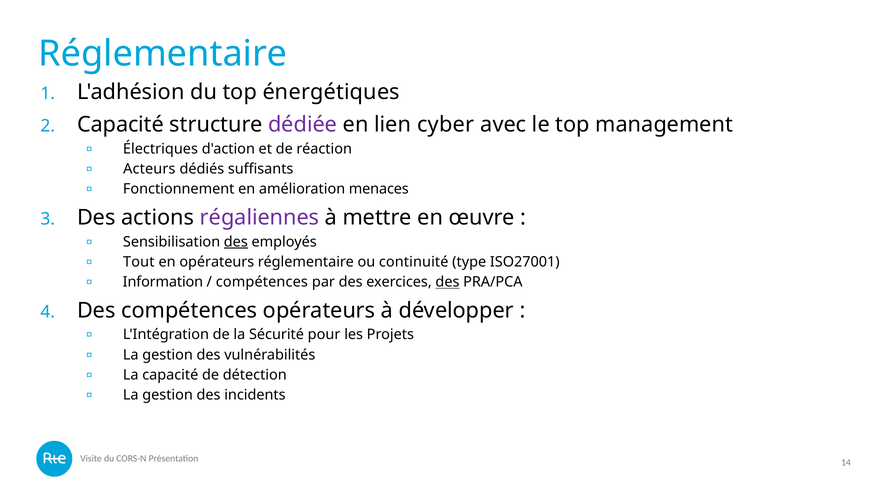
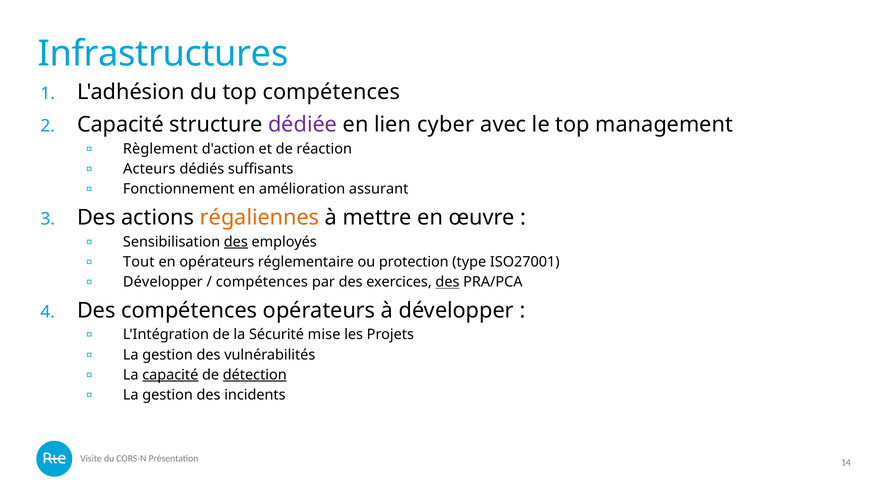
Réglementaire at (163, 54): Réglementaire -> Infrastructures
top énergétiques: énergétiques -> compétences
Électriques: Électriques -> Règlement
menaces: menaces -> assurant
régaliennes colour: purple -> orange
continuité: continuité -> protection
Information at (163, 282): Information -> Développer
pour: pour -> mise
capacité at (170, 375) underline: none -> present
détection underline: none -> present
